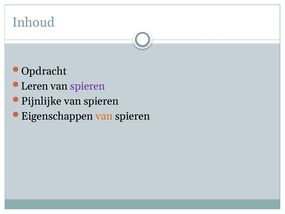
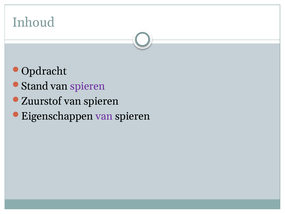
Leren: Leren -> Stand
Pijnlijke: Pijnlijke -> Zuurstof
van at (104, 116) colour: orange -> purple
